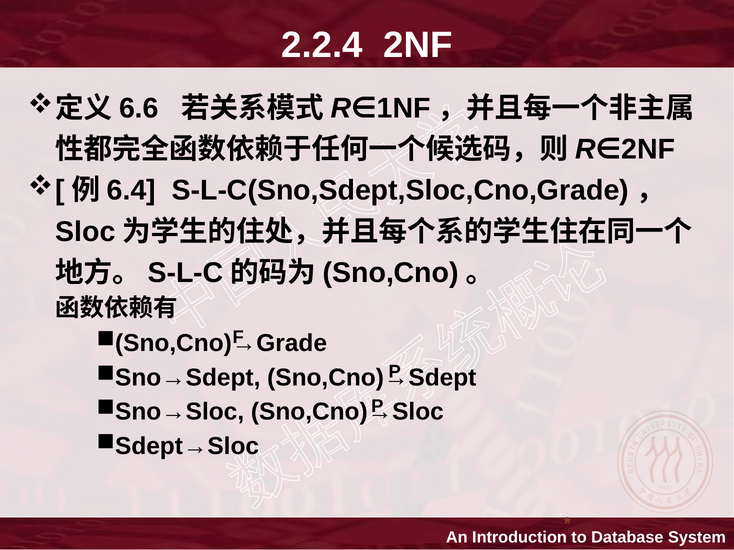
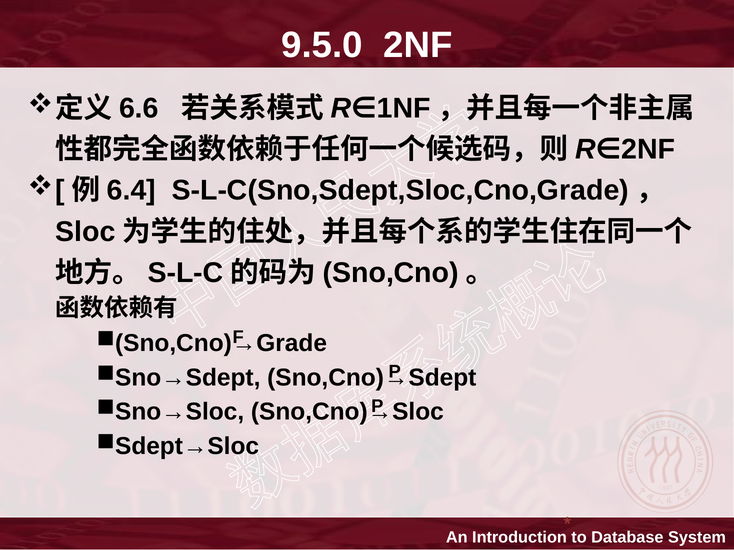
2.2.4: 2.2.4 -> 9.5.0
